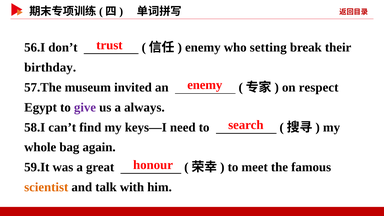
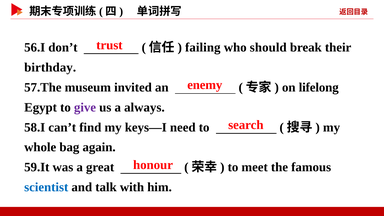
enemy at (203, 47): enemy -> failing
setting: setting -> should
respect: respect -> lifelong
scientist colour: orange -> blue
